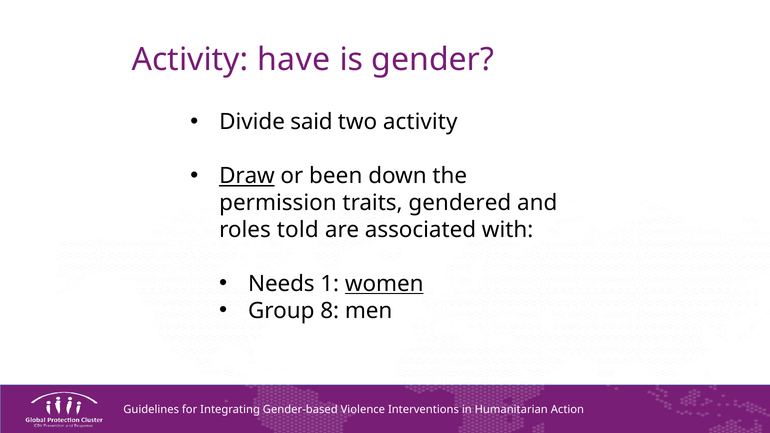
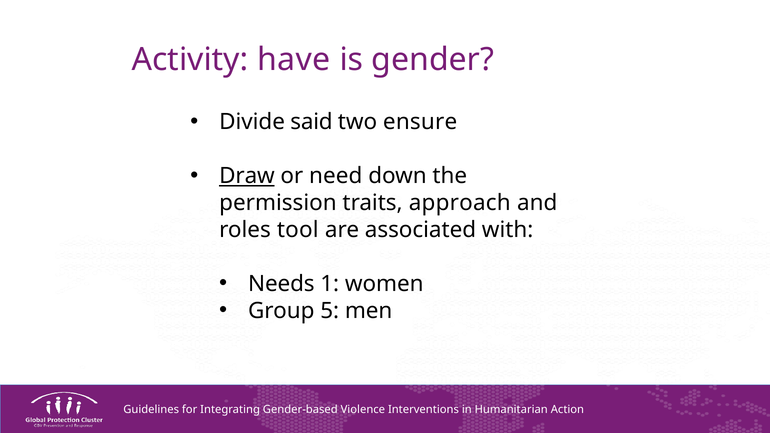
two activity: activity -> ensure
been: been -> need
gendered: gendered -> approach
told: told -> tool
women underline: present -> none
8: 8 -> 5
